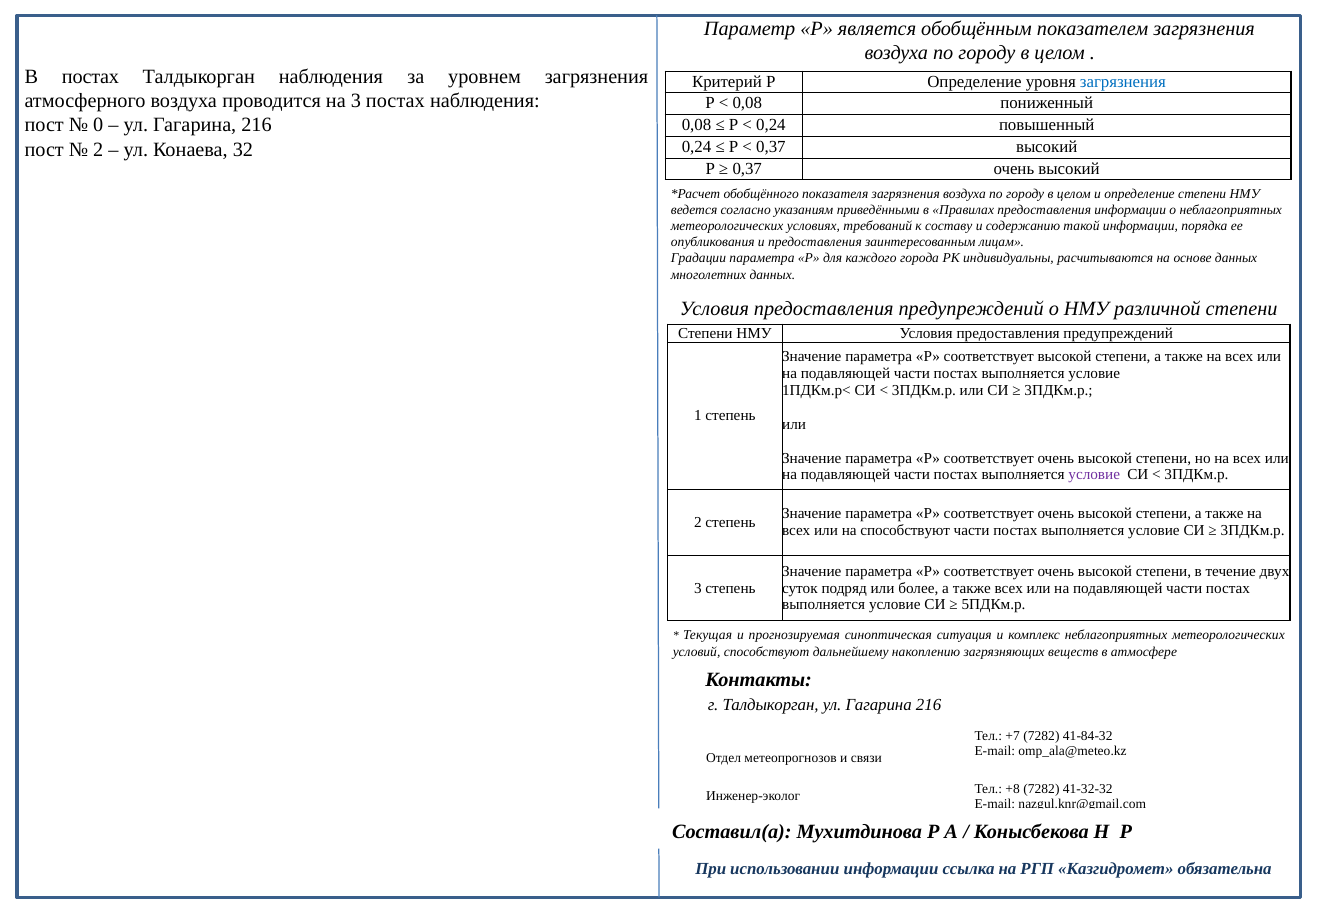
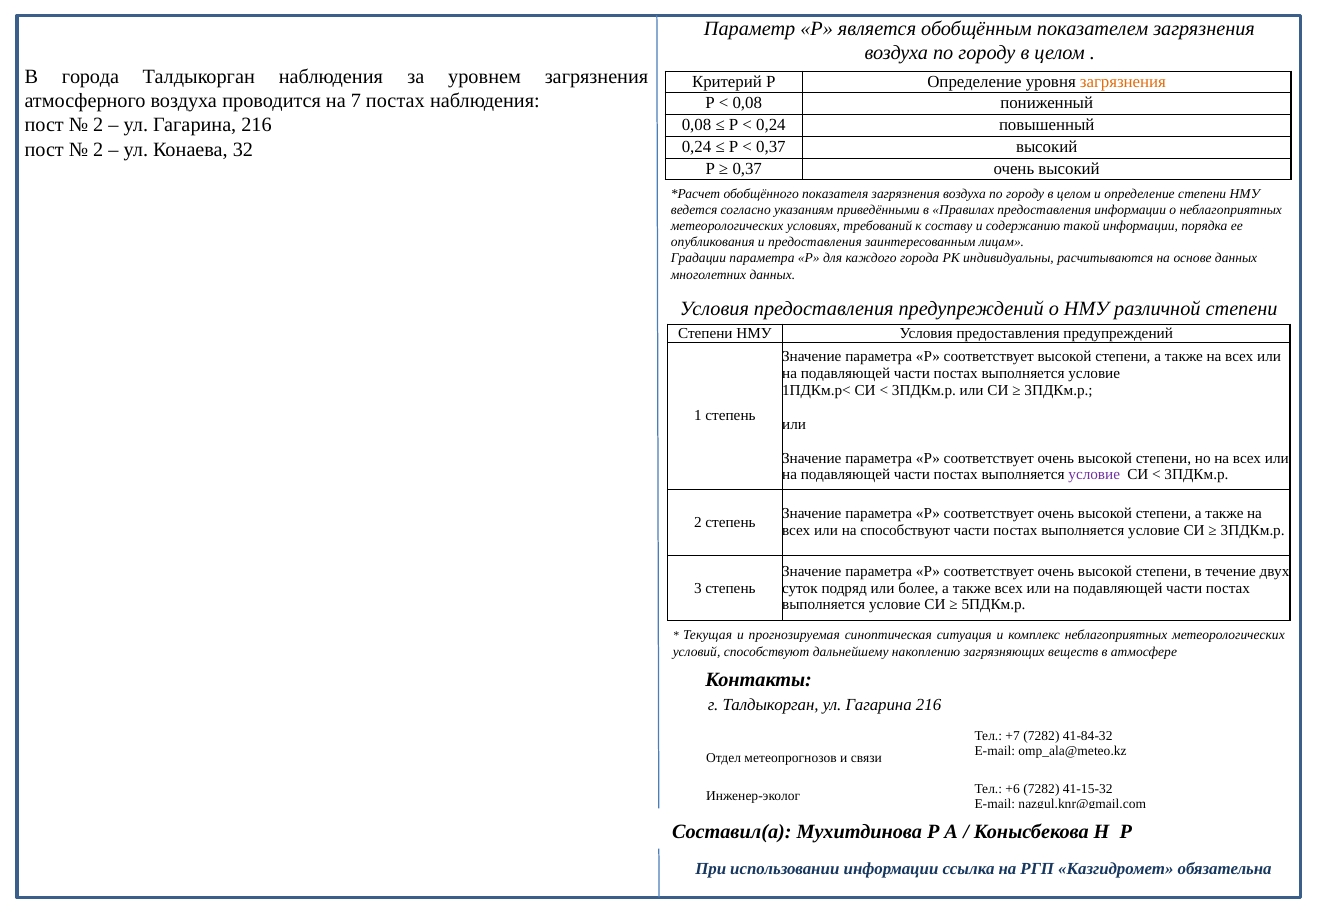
В постах: постах -> города
загрязнения at (1123, 82) colour: blue -> orange
на 3: 3 -> 7
0 at (98, 125): 0 -> 2
+8: +8 -> +6
41-32-32: 41-32-32 -> 41-15-32
